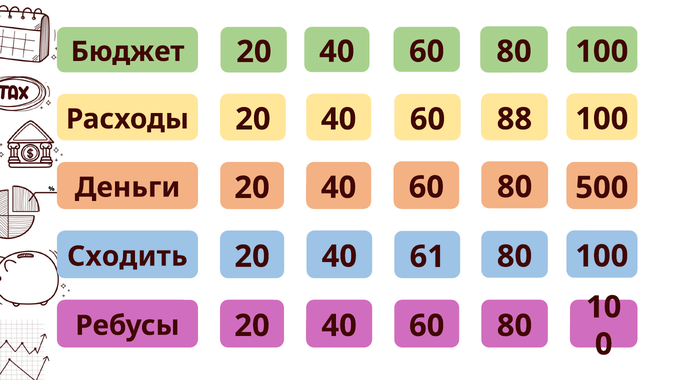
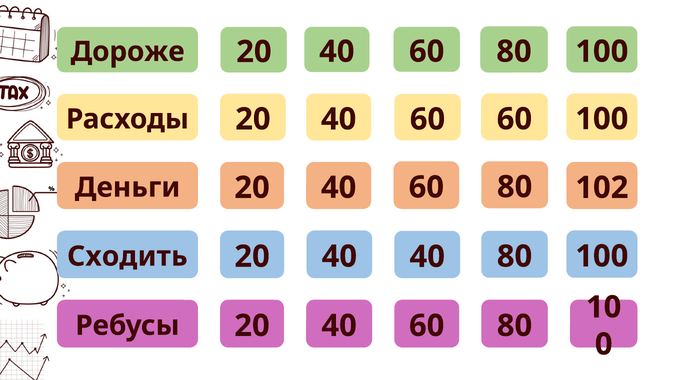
Бюджет: Бюджет -> Дороже
60 88: 88 -> 60
500: 500 -> 102
40 61: 61 -> 40
